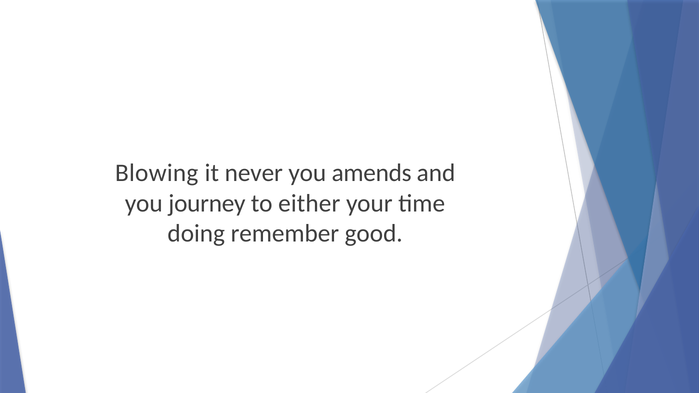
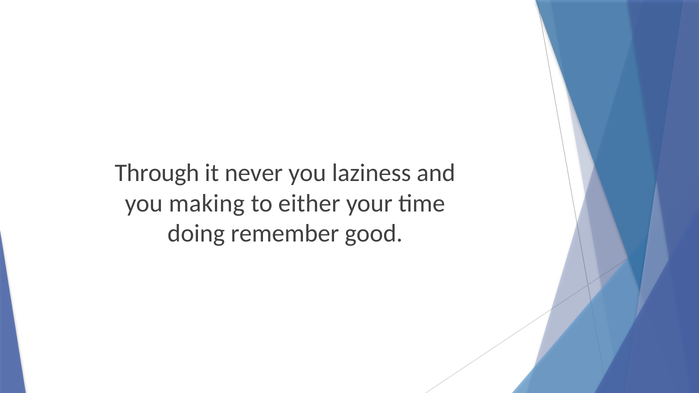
Blowing: Blowing -> Through
amends: amends -> laziness
journey: journey -> making
